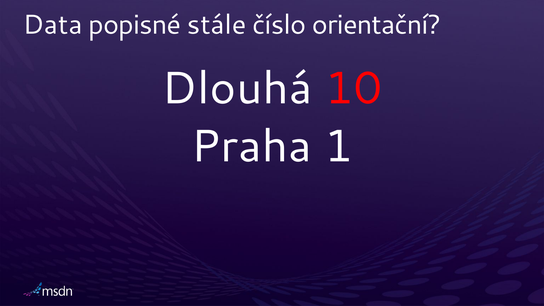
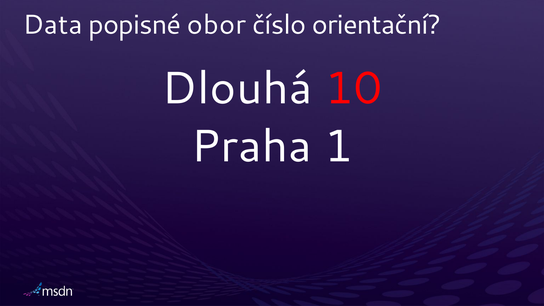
stále: stále -> obor
